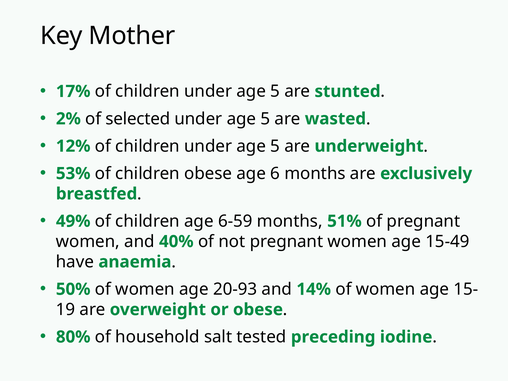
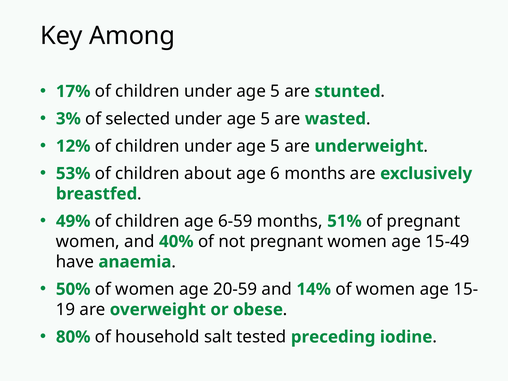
Mother: Mother -> Among
2%: 2% -> 3%
children obese: obese -> about
20-93: 20-93 -> 20-59
